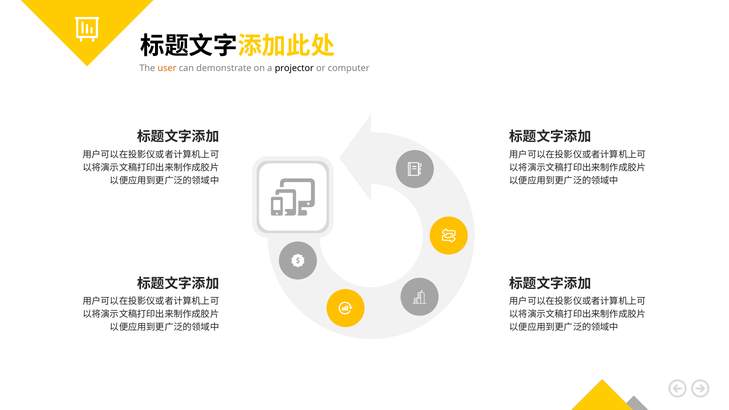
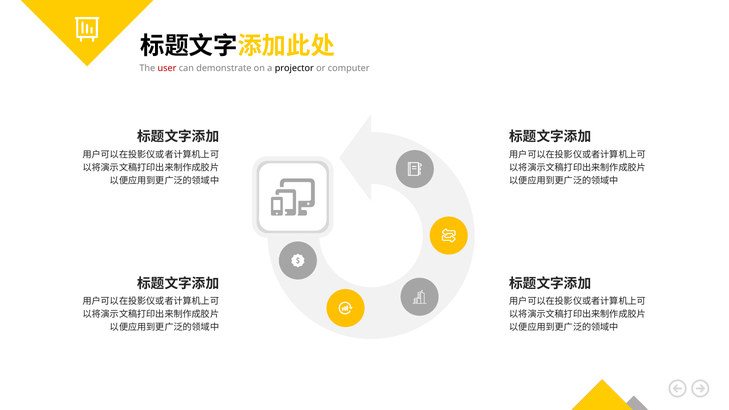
user colour: orange -> red
